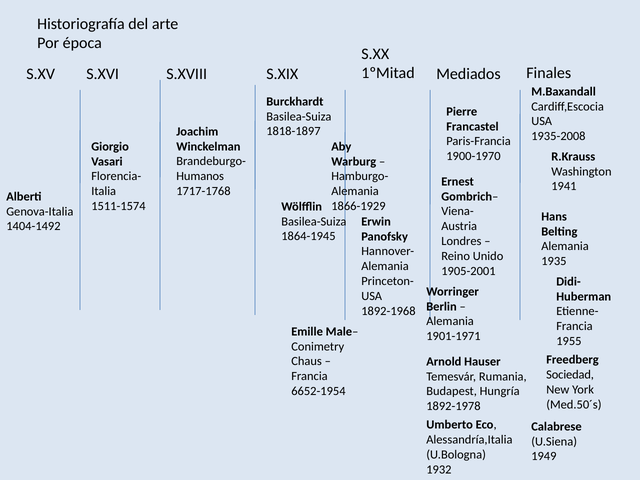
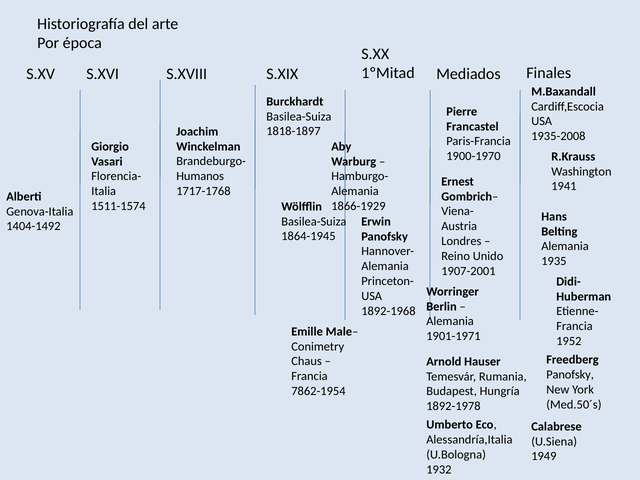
1905-2001: 1905-2001 -> 1907-2001
1955: 1955 -> 1952
Sociedad at (570, 375): Sociedad -> Panofsky
6652-1954: 6652-1954 -> 7862-1954
